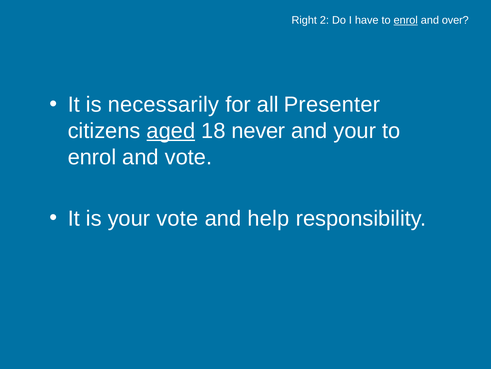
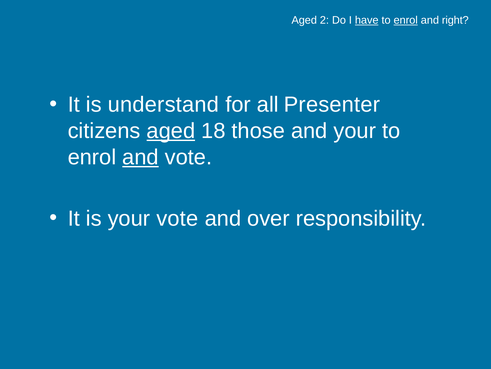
Right at (304, 20): Right -> Aged
have underline: none -> present
over: over -> right
necessarily: necessarily -> understand
never: never -> those
and at (141, 157) underline: none -> present
help: help -> over
